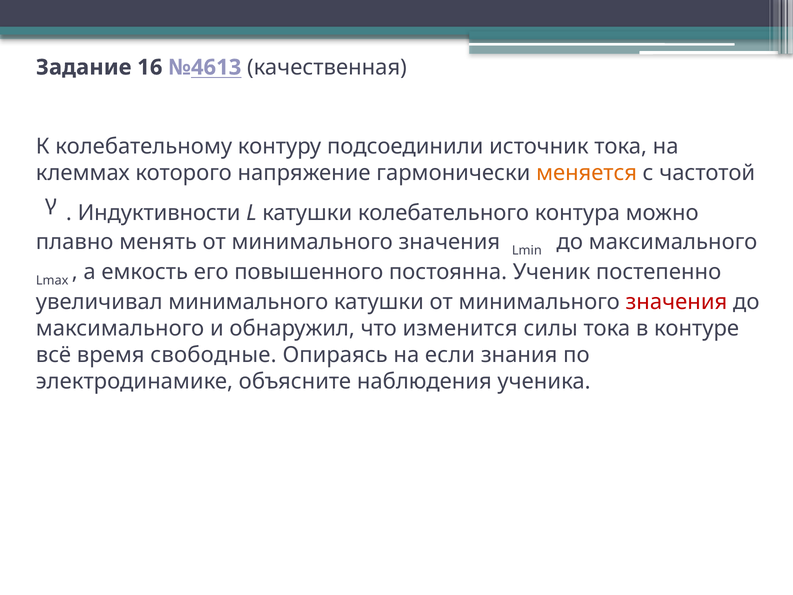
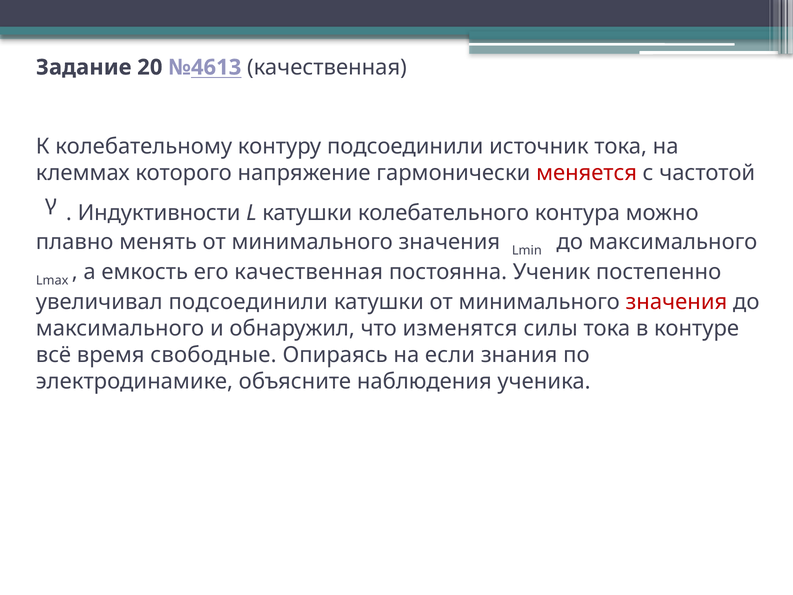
16: 16 -> 20
меняется colour: orange -> red
его повышенного: повышенного -> качественная
увеличивал минимального: минимального -> подсоединили
изменится: изменится -> изменятся
